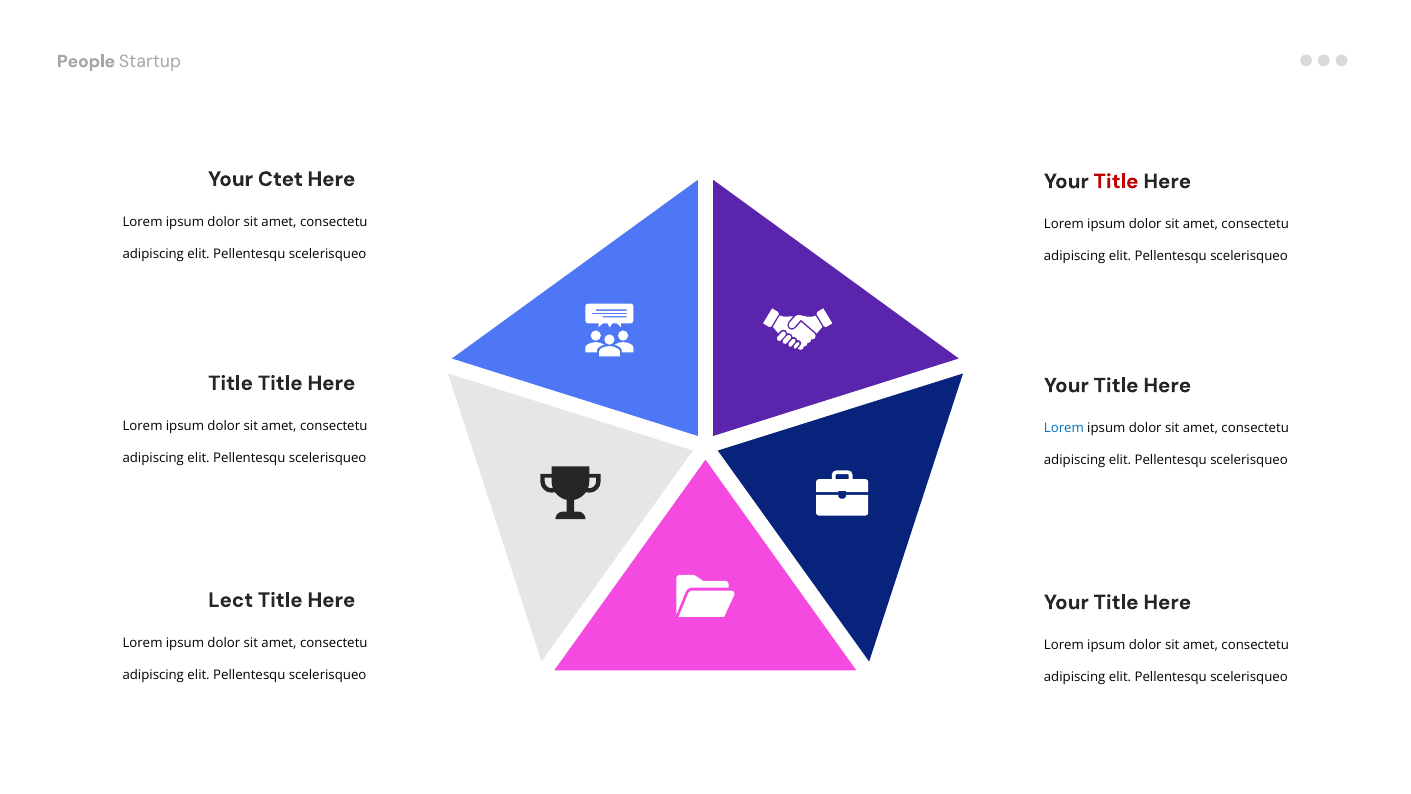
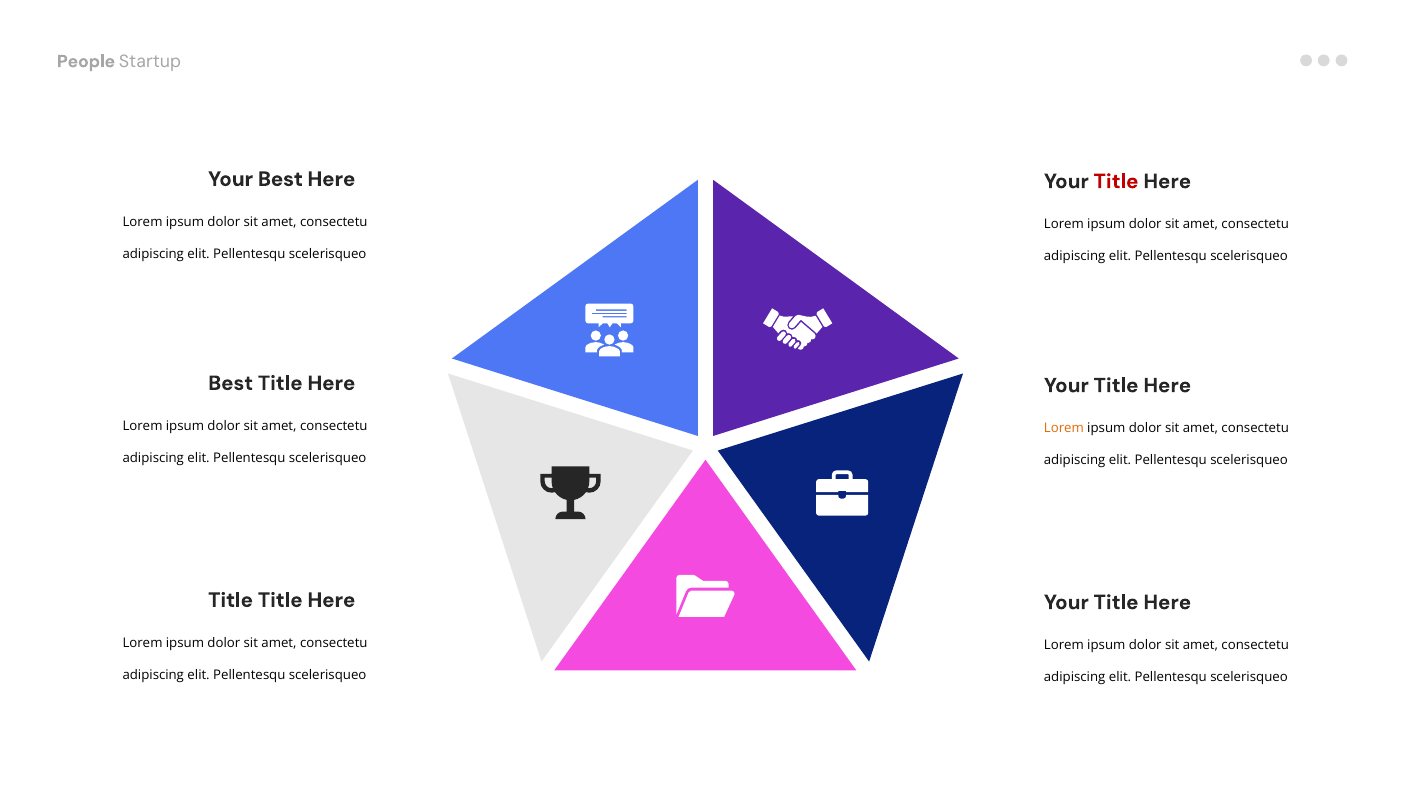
Your Ctet: Ctet -> Best
Title at (231, 383): Title -> Best
Lorem at (1064, 428) colour: blue -> orange
Lect at (231, 600): Lect -> Title
